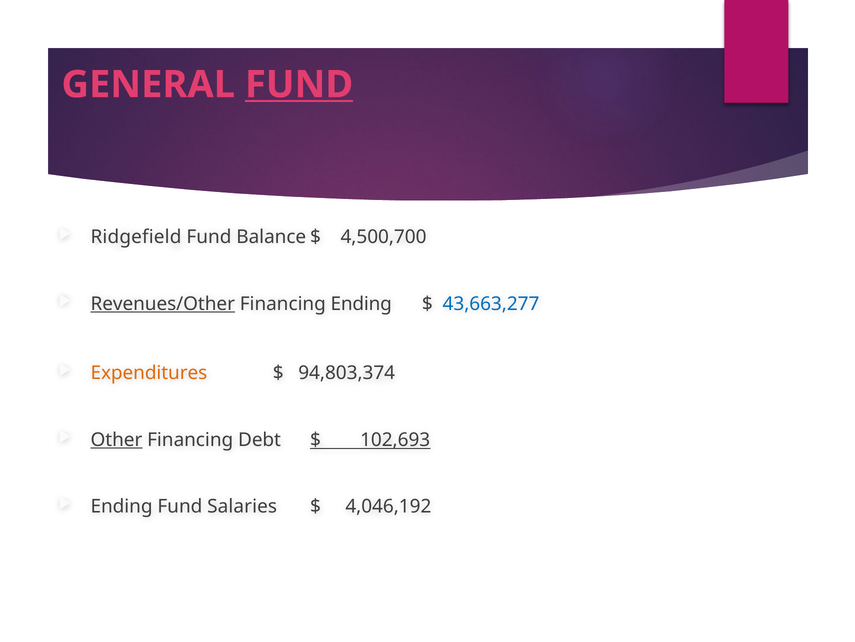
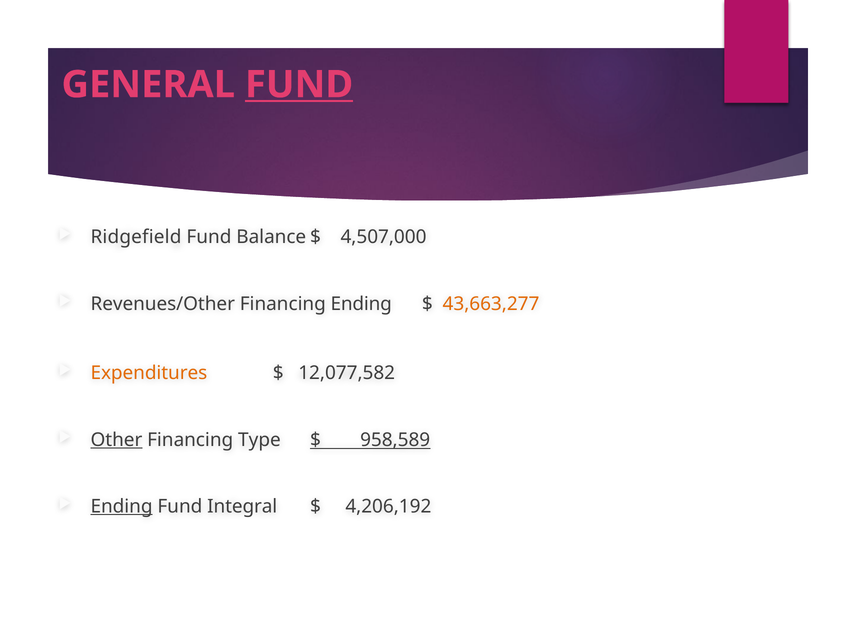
4,500,700: 4,500,700 -> 4,507,000
Revenues/Other underline: present -> none
43,663,277 colour: blue -> orange
94,803,374: 94,803,374 -> 12,077,582
Debt: Debt -> Type
102,693: 102,693 -> 958,589
Ending at (122, 506) underline: none -> present
Salaries: Salaries -> Integral
4,046,192: 4,046,192 -> 4,206,192
